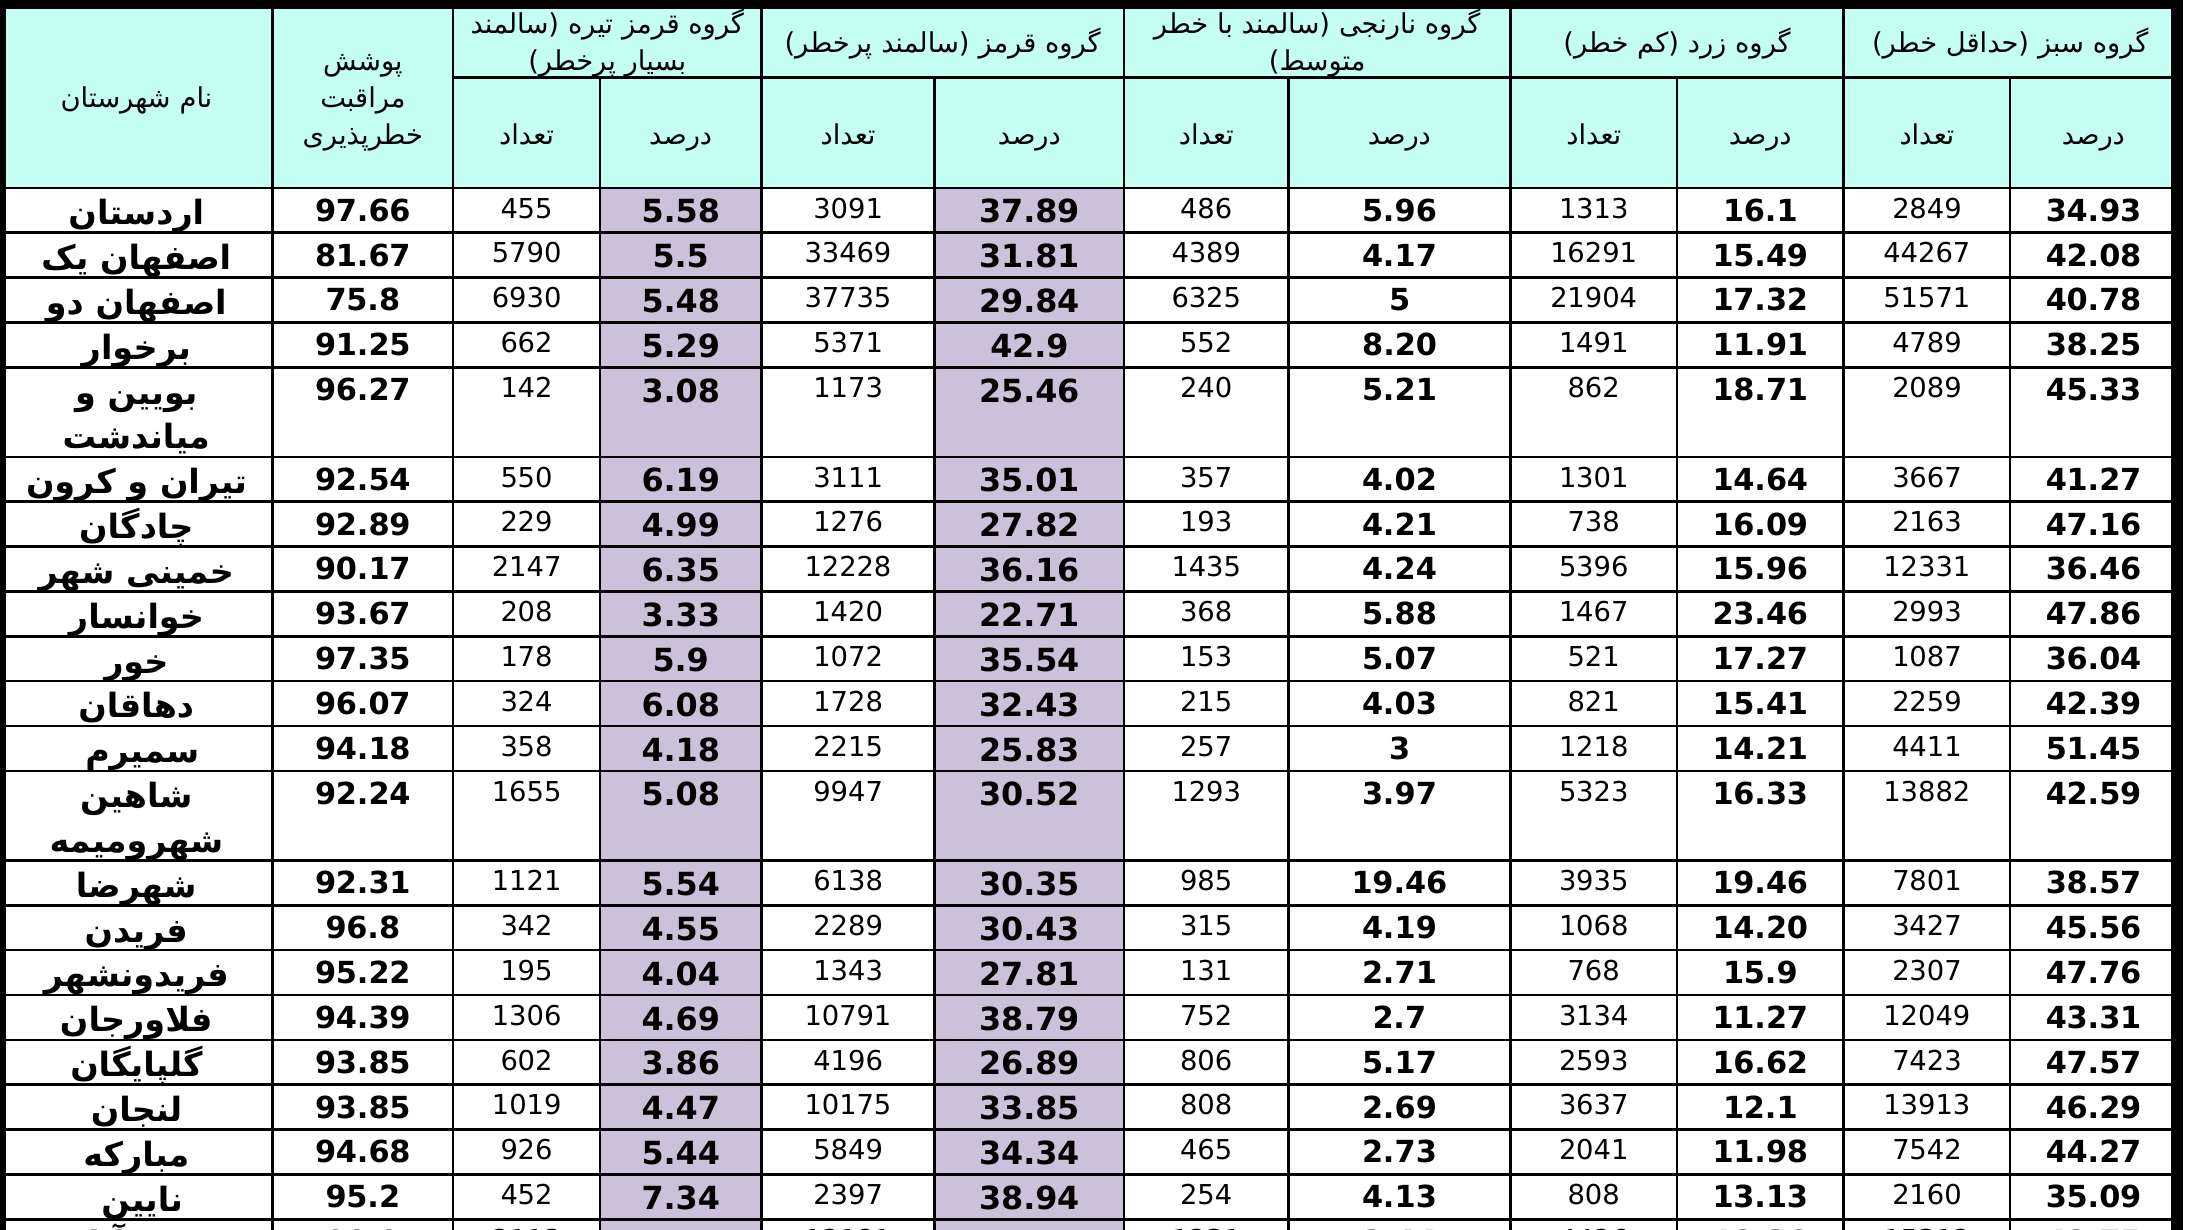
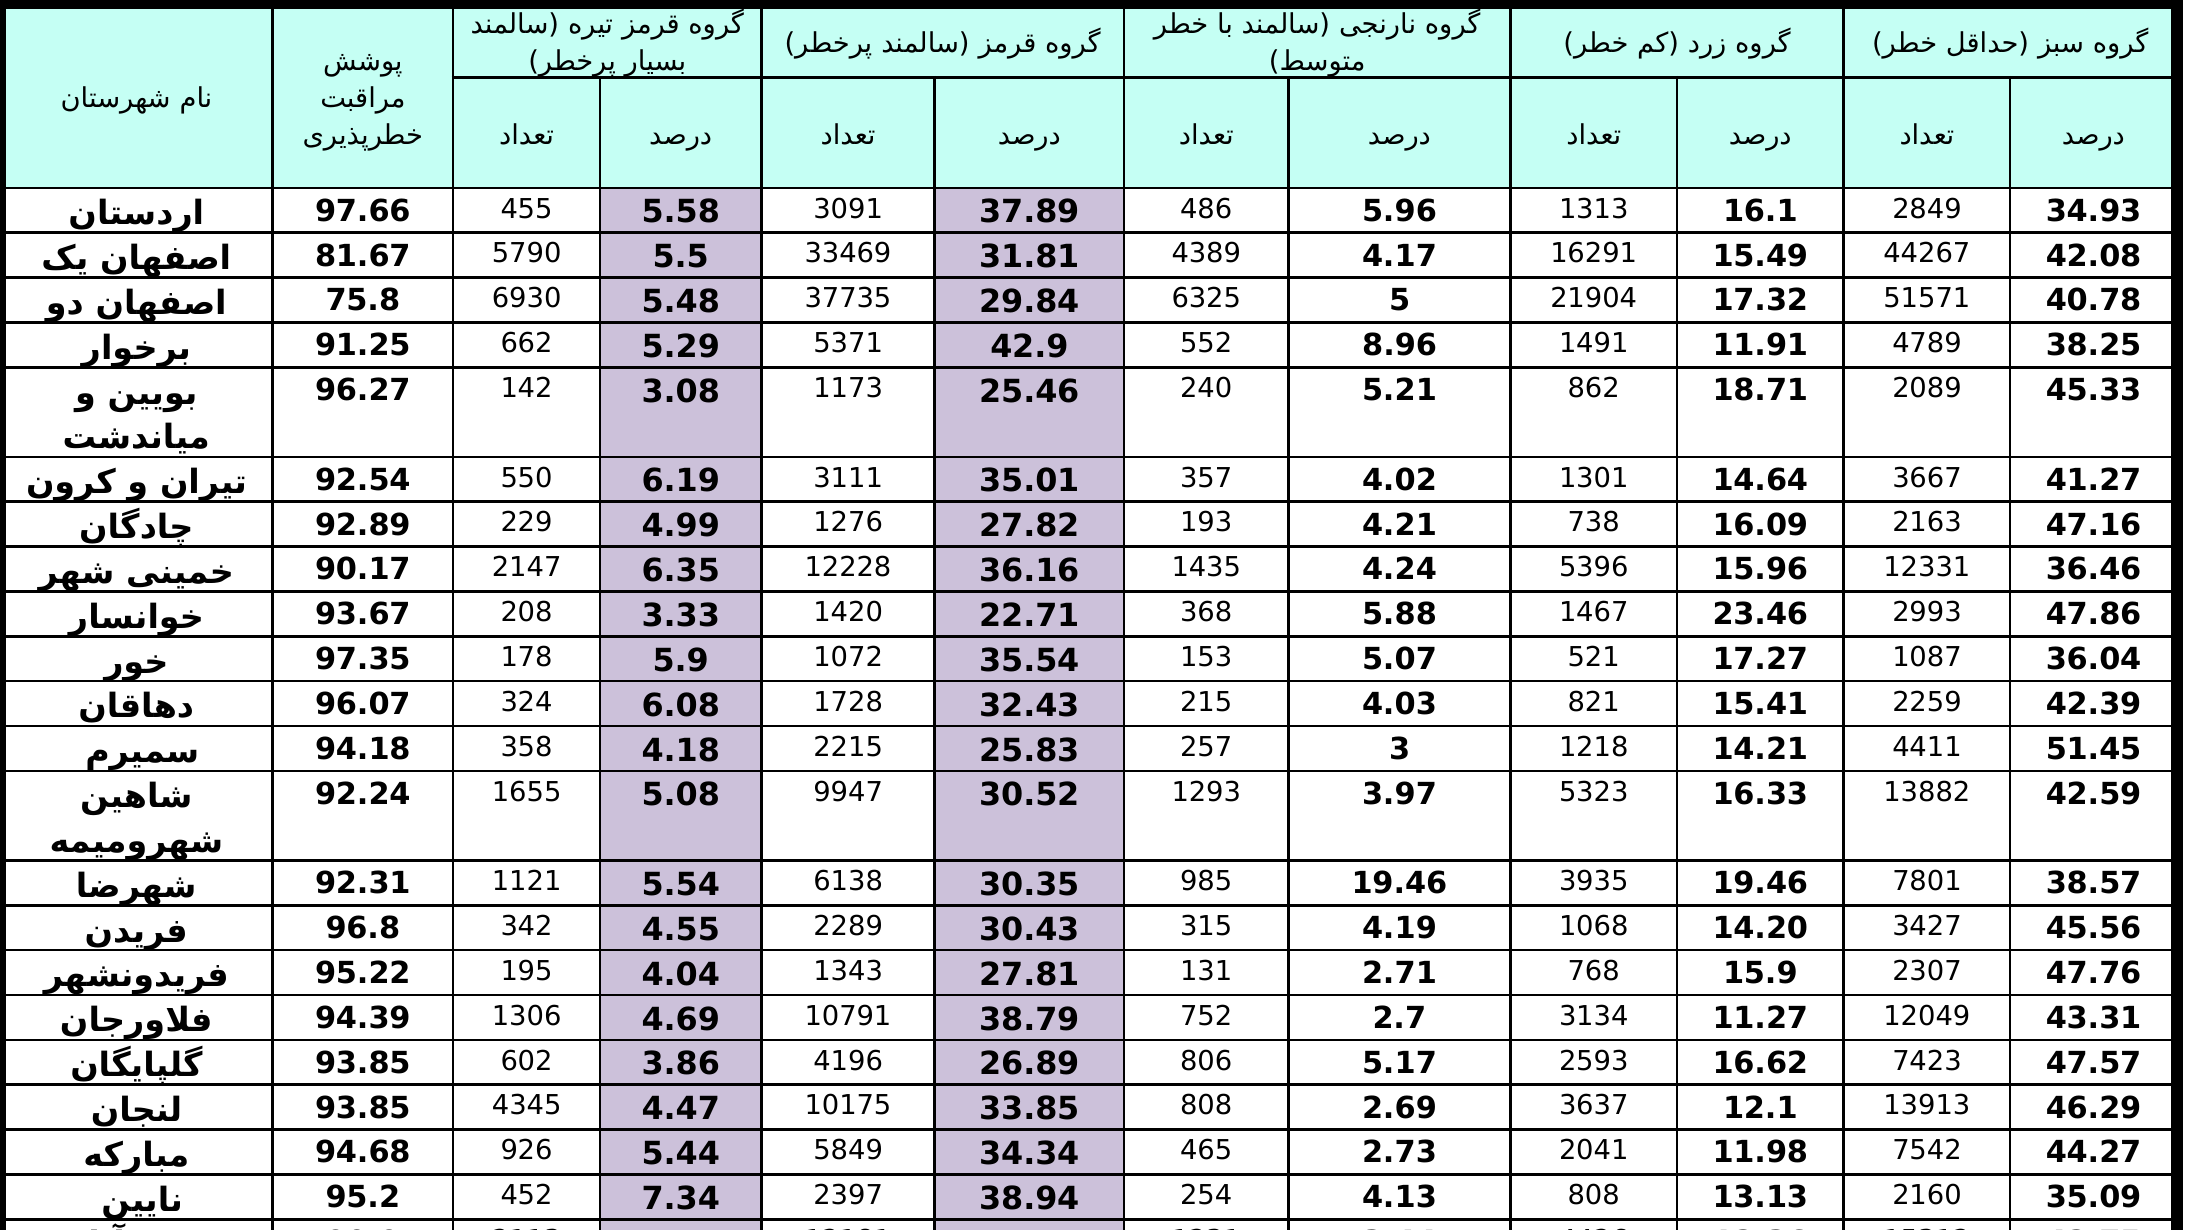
8.20: 8.20 -> 8.96
1019: 1019 -> 4345
